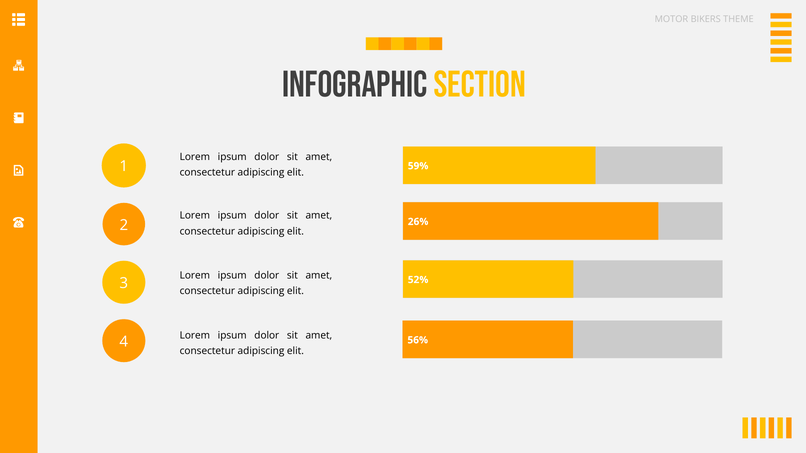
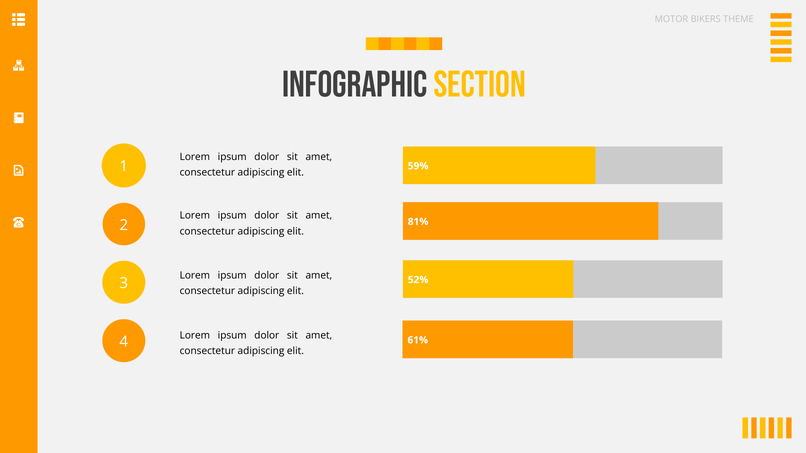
26%: 26% -> 81%
56%: 56% -> 61%
